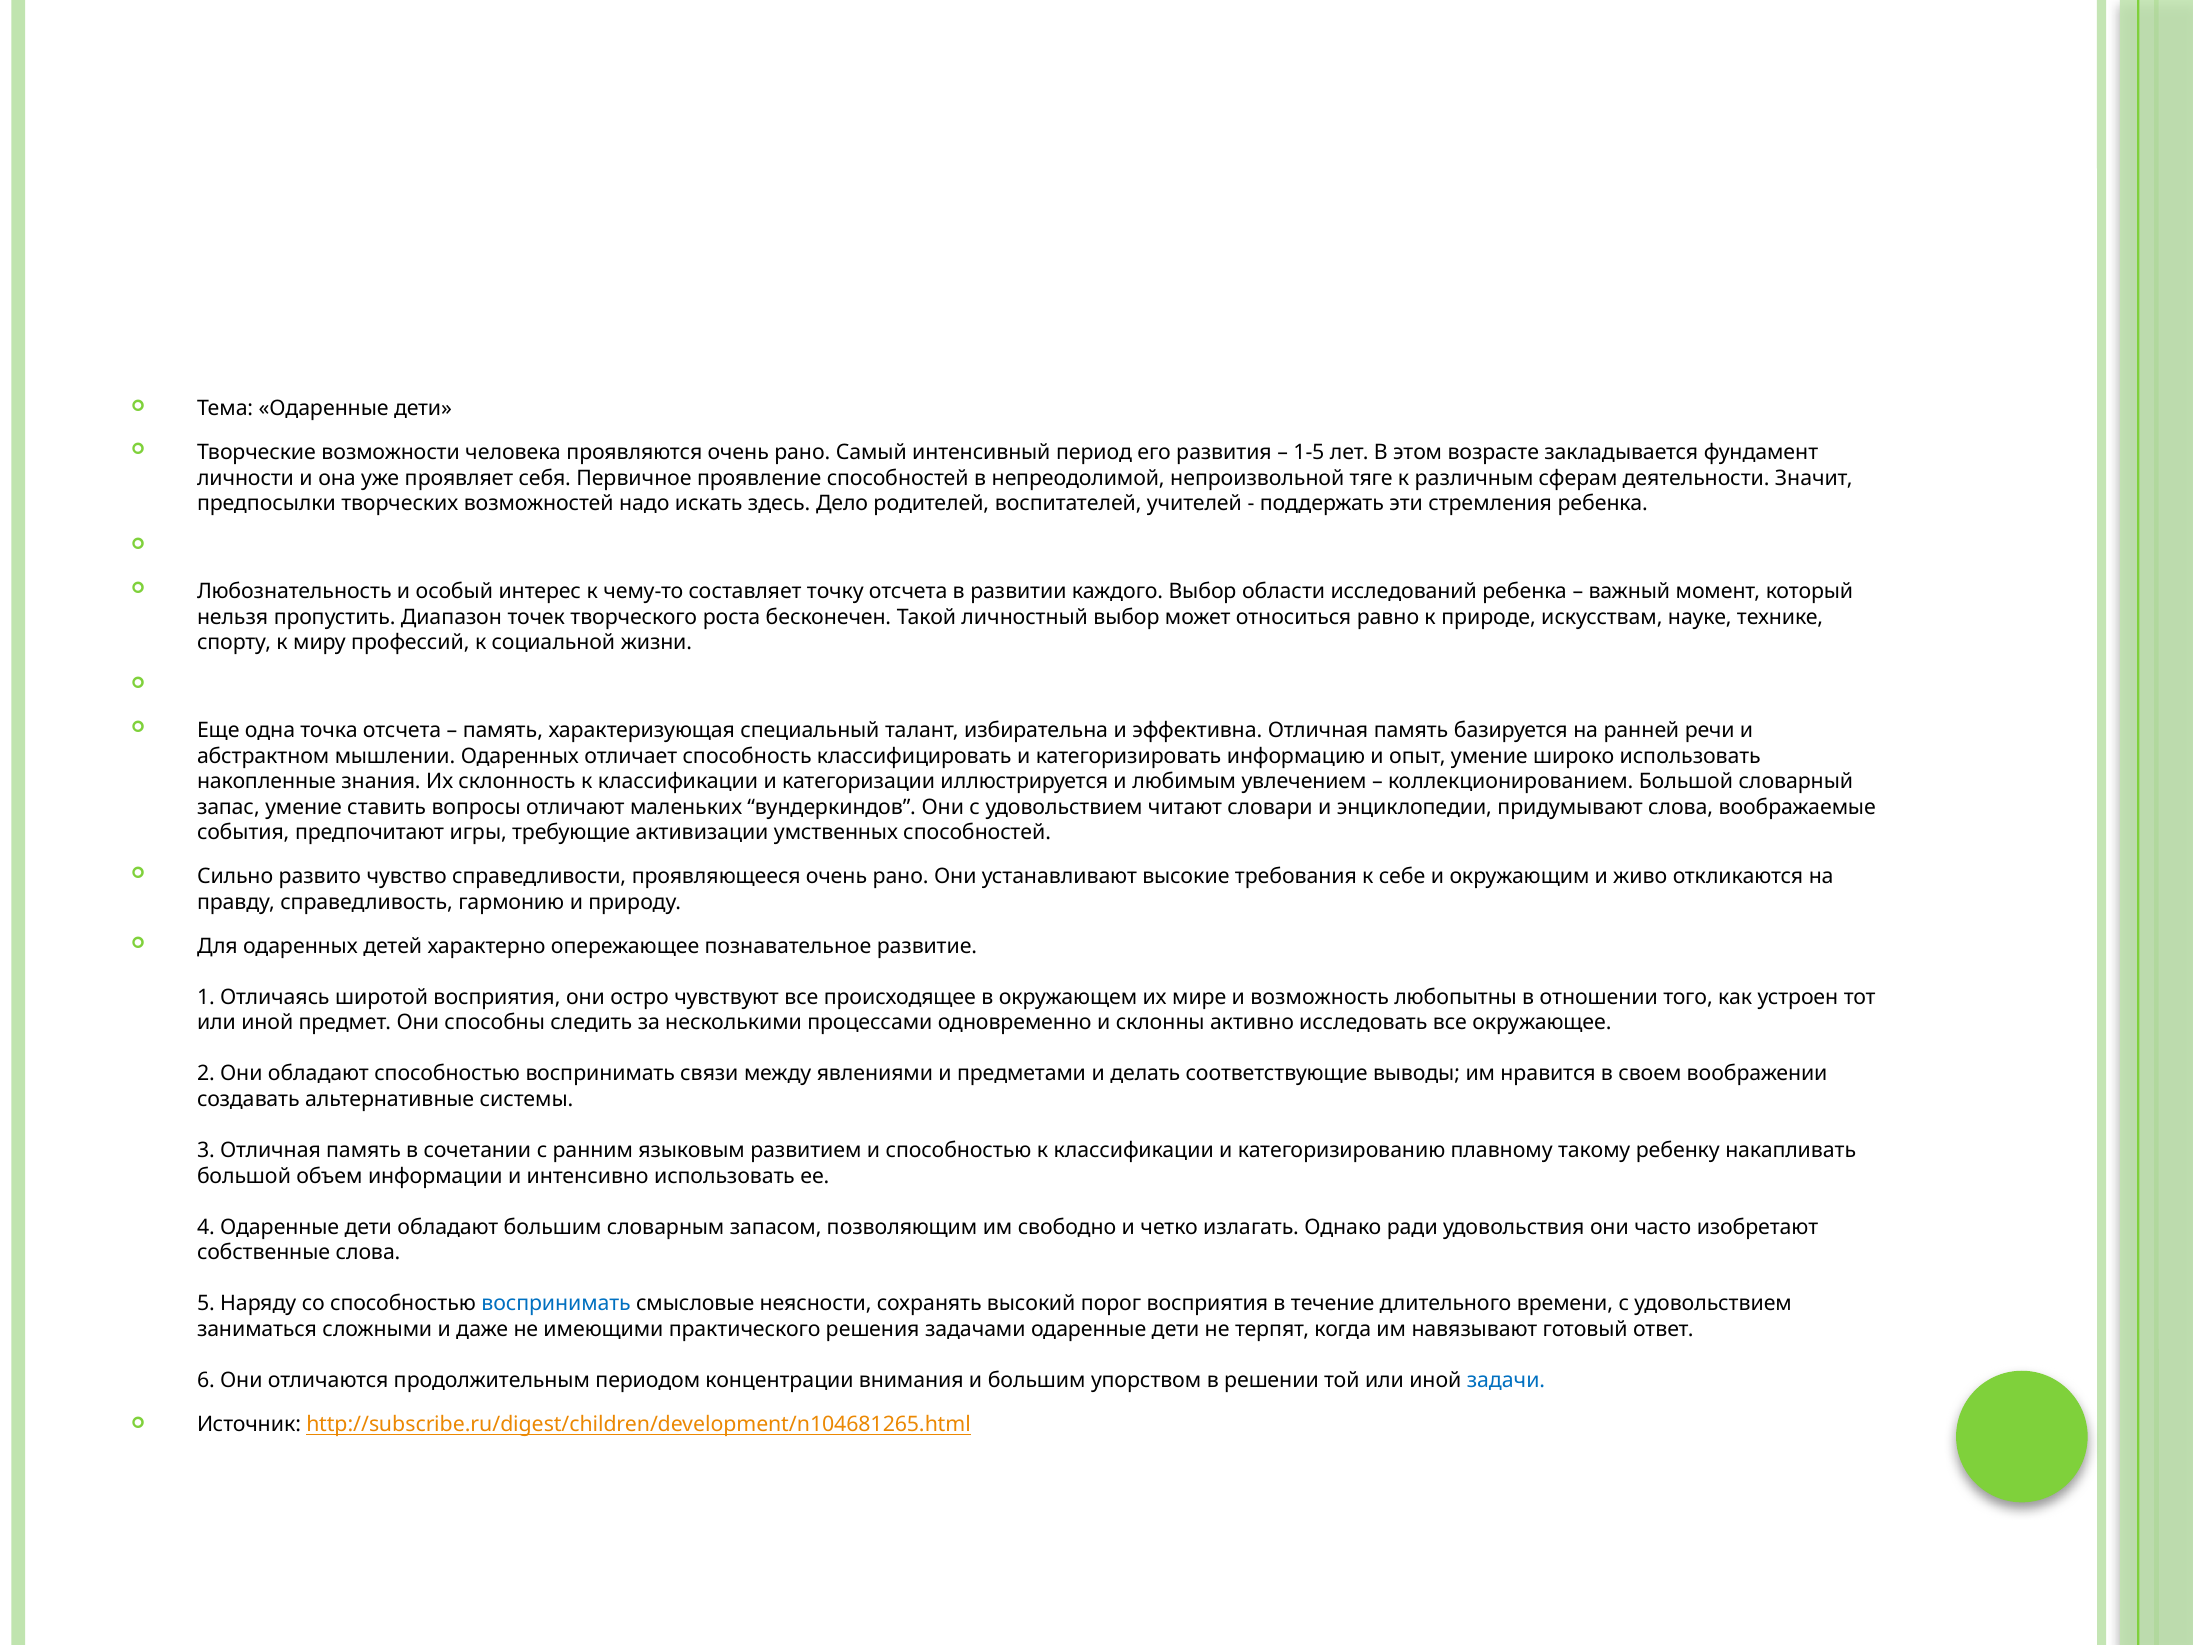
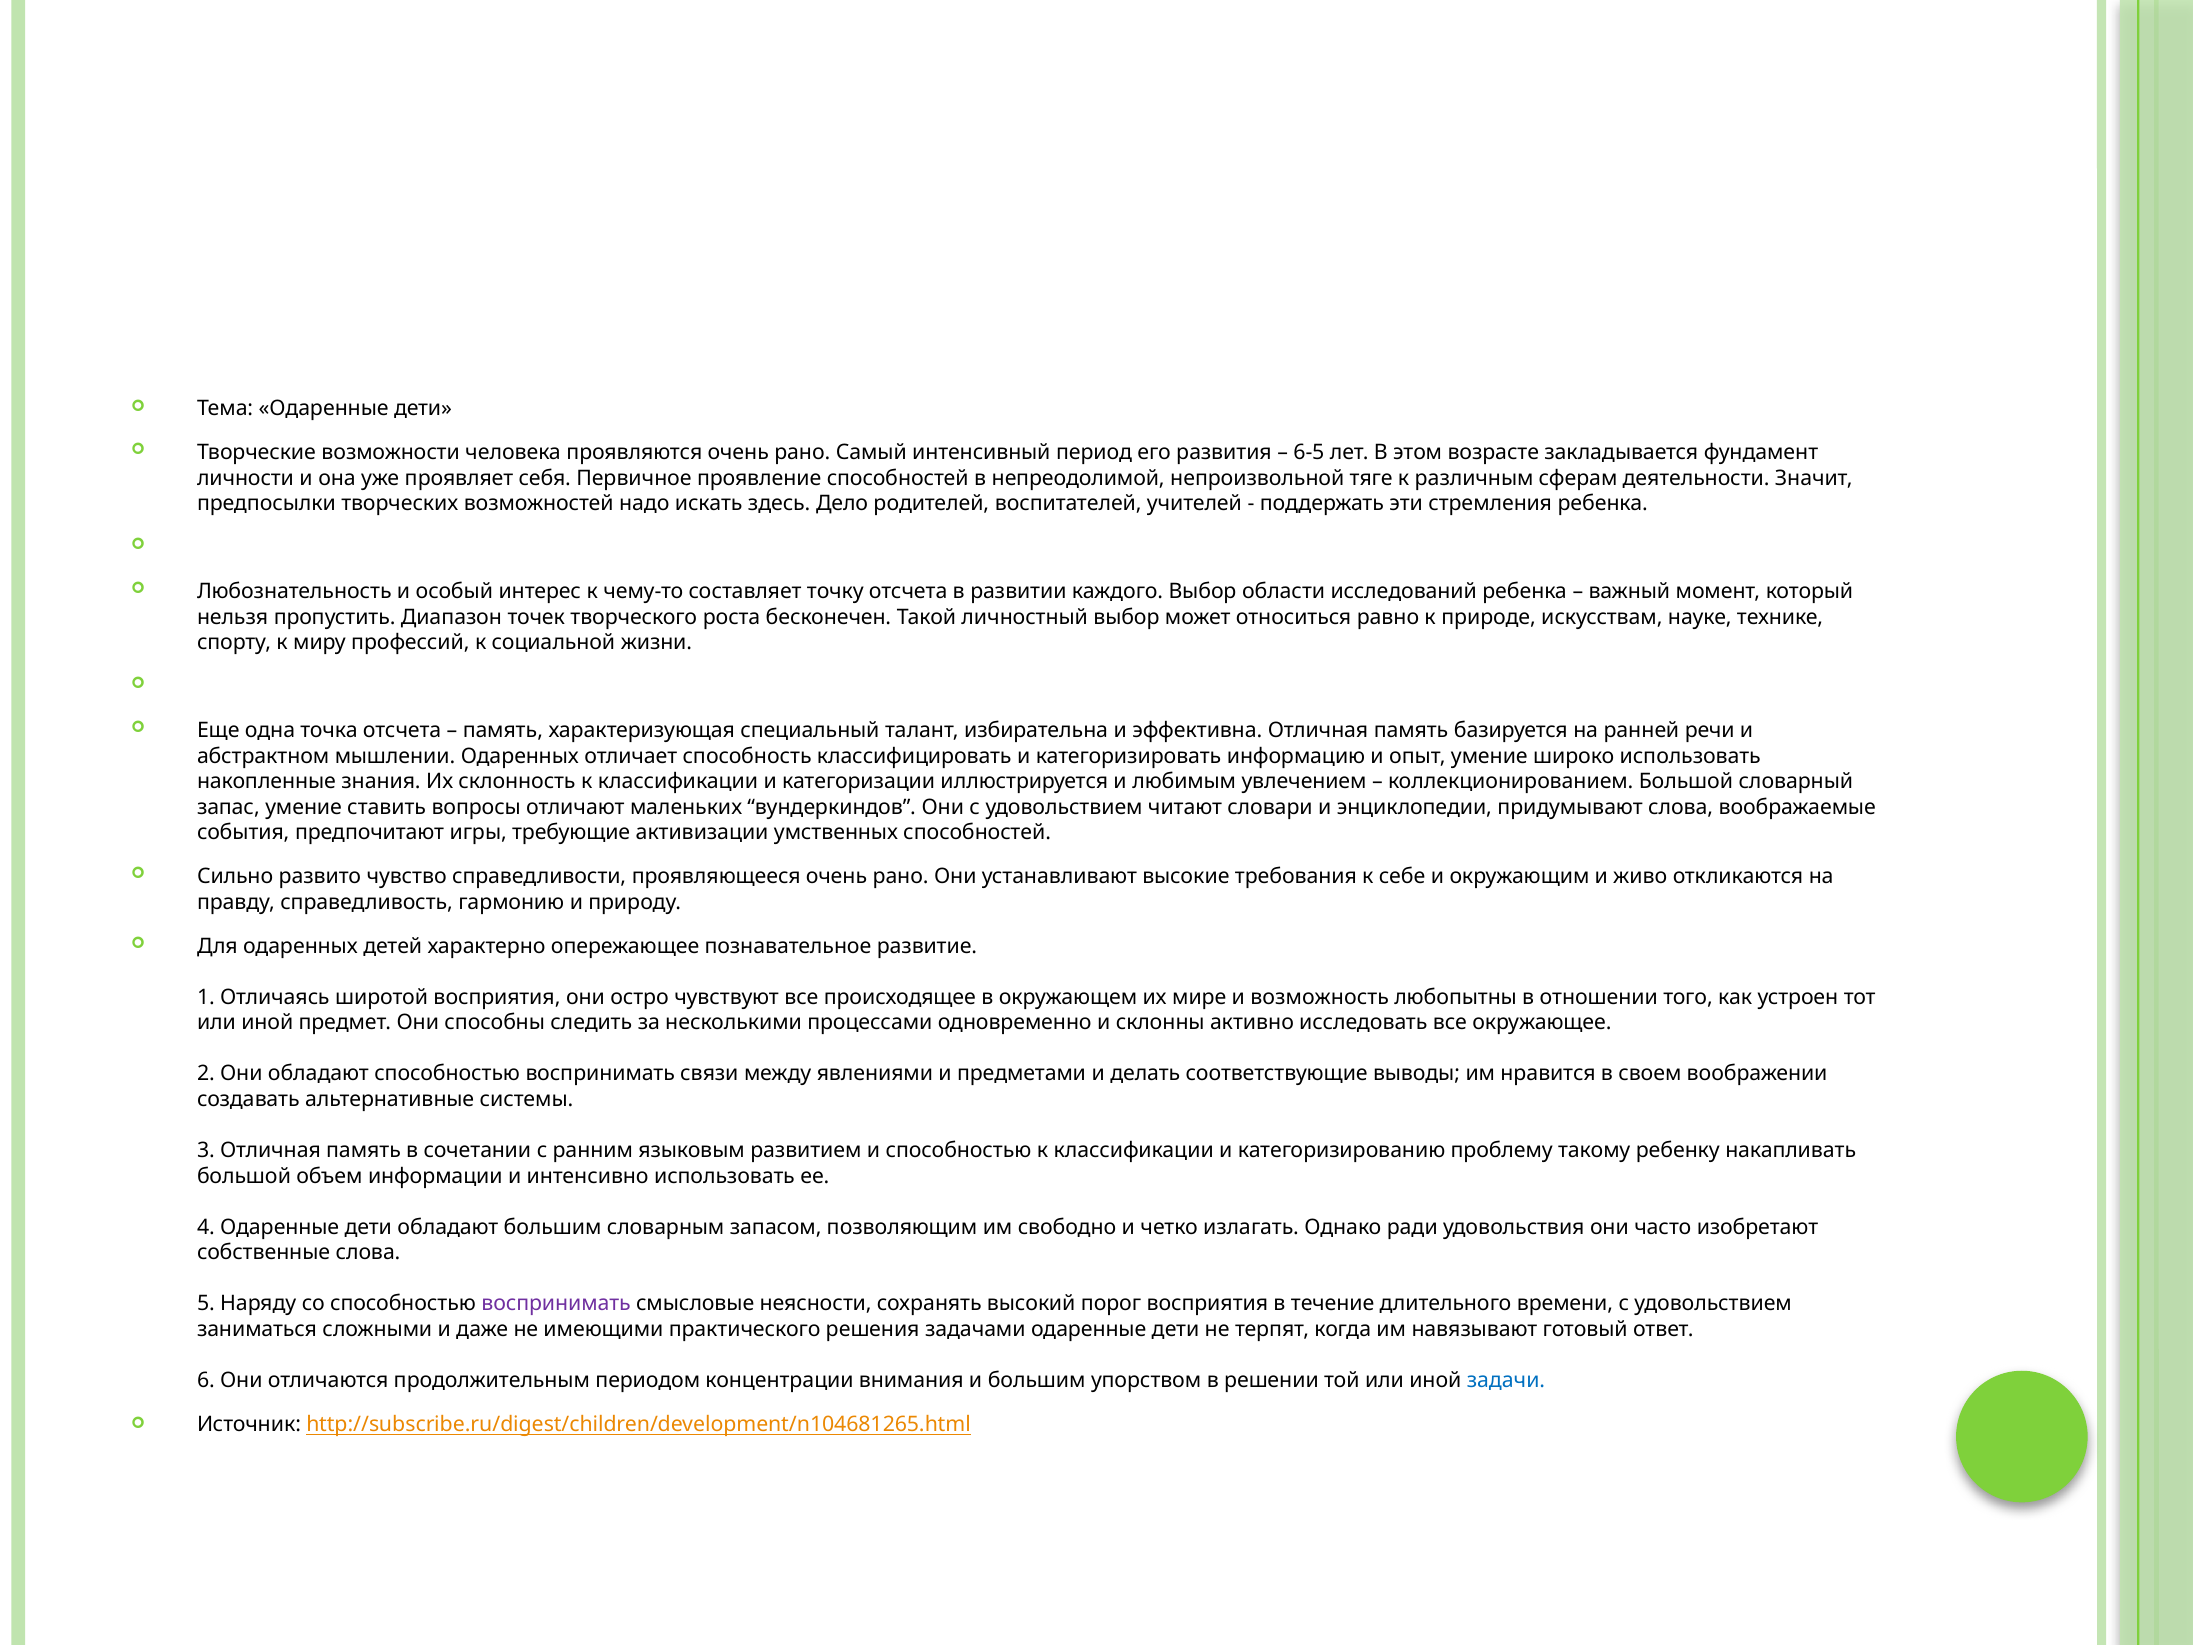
1-5: 1-5 -> 6-5
плавному: плавному -> проблему
воспринимать at (556, 1304) colour: blue -> purple
